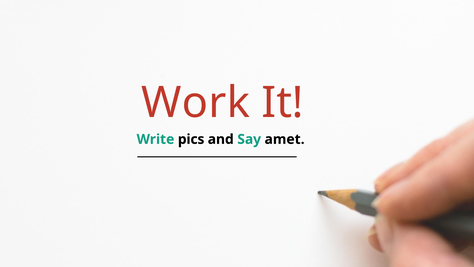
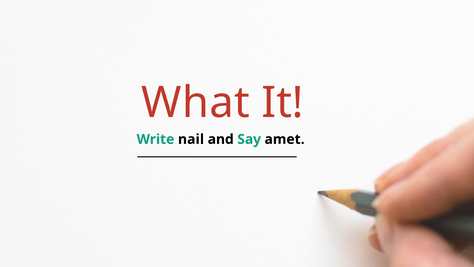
Work: Work -> What
pics: pics -> nail
